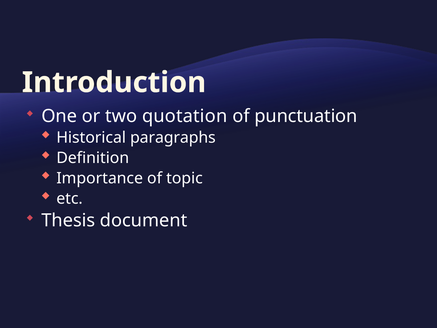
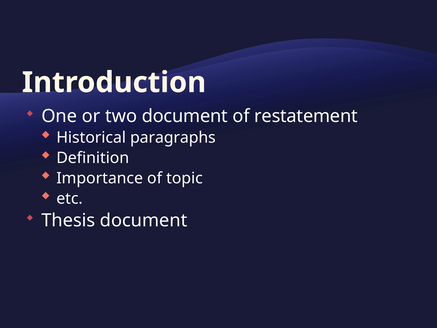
two quotation: quotation -> document
punctuation: punctuation -> restatement
